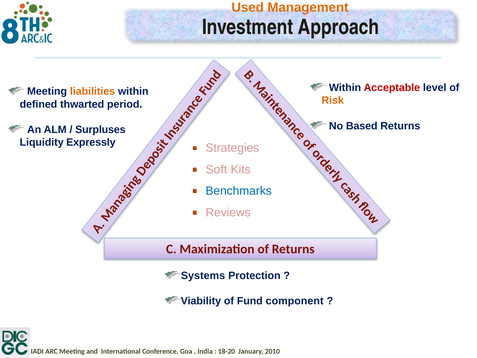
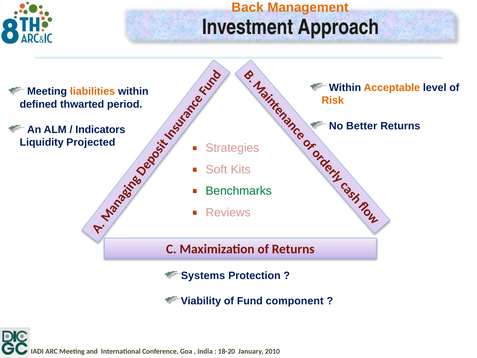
Used: Used -> Back
Acceptable colour: red -> orange
Based: Based -> Better
Surpluses: Surpluses -> Indicators
Expressly: Expressly -> Projected
Benchmarks colour: blue -> green
